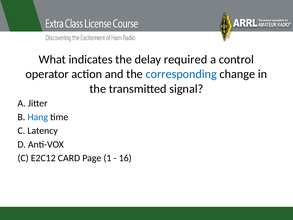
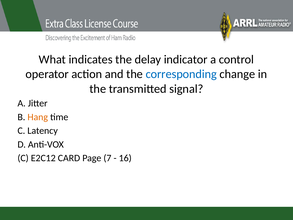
required: required -> indicator
Hang colour: blue -> orange
1: 1 -> 7
